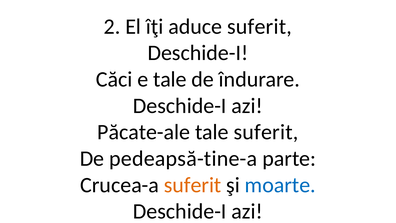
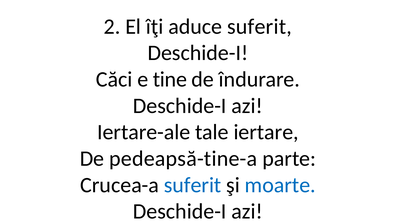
e tale: tale -> tine
Păcate-ale: Păcate-ale -> Iertare-ale
tale suferit: suferit -> iertare
suferit at (193, 185) colour: orange -> blue
